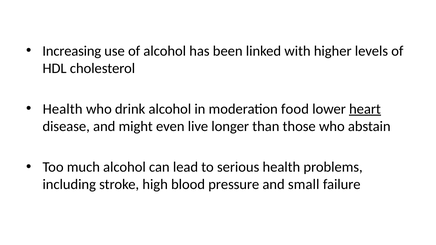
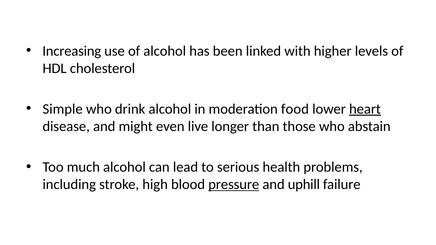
Health at (63, 109): Health -> Simple
pressure underline: none -> present
small: small -> uphill
